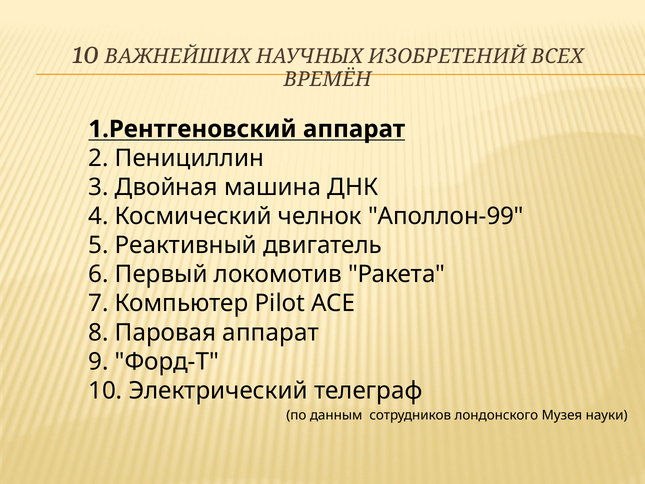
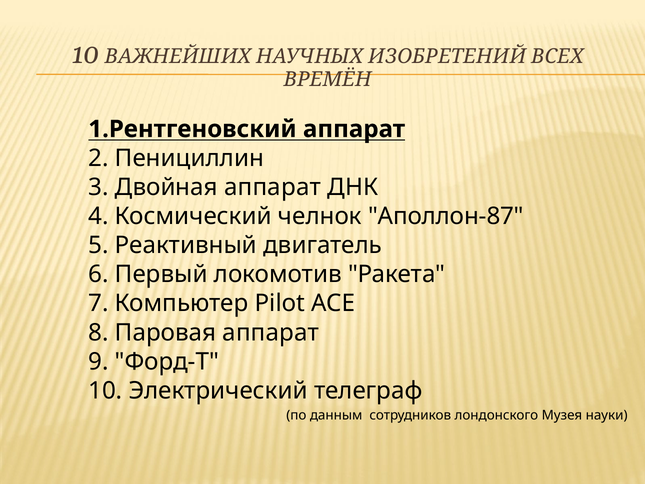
Двойная машина: машина -> аппарат
Аполлон-99: Аполлон-99 -> Аполлон-87
